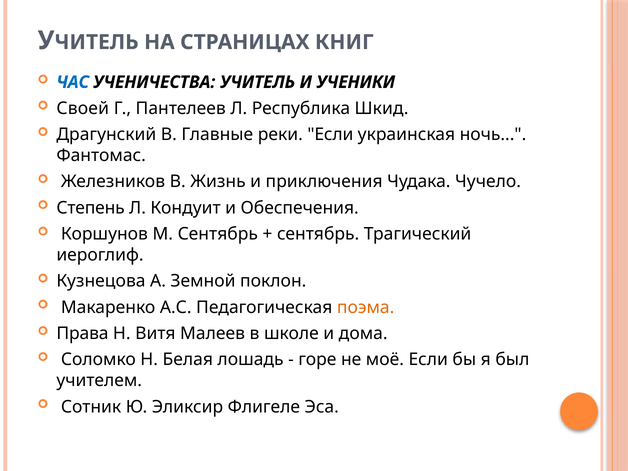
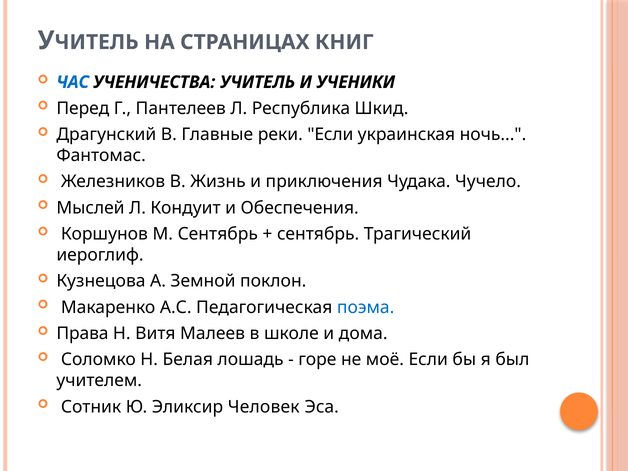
Своей: Своей -> Перед
Степень: Степень -> Мыслей
поэма colour: orange -> blue
Флигеле: Флигеле -> Человек
